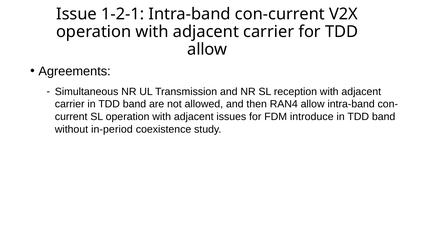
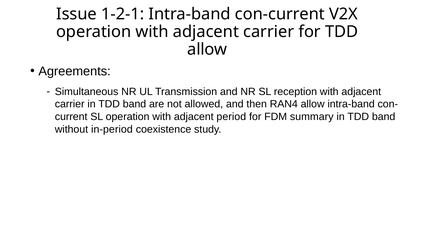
issues: issues -> period
introduce: introduce -> summary
